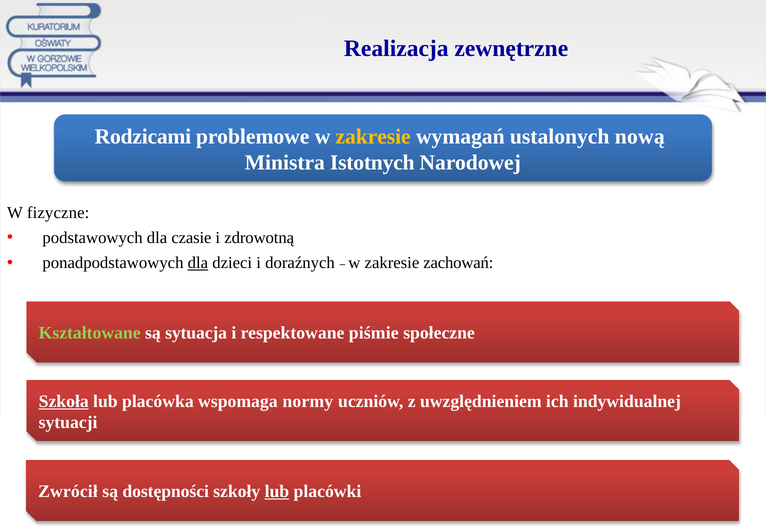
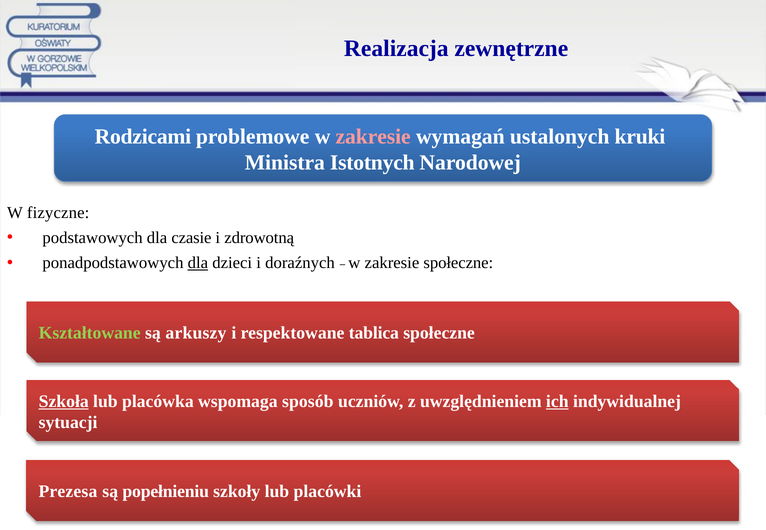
zakresie at (373, 137) colour: yellow -> pink
nową: nową -> kruki
zakresie zachowań: zachowań -> społeczne
sytuacja: sytuacja -> arkuszy
piśmie: piśmie -> tablica
normy: normy -> sposób
ich underline: none -> present
Zwrócił: Zwrócił -> Prezesa
dostępności: dostępności -> popełnieniu
lub at (277, 492) underline: present -> none
